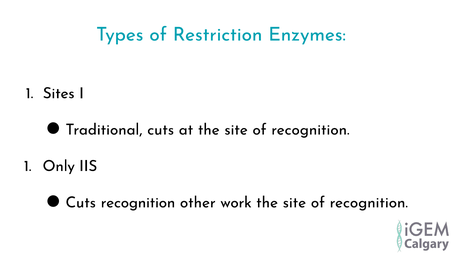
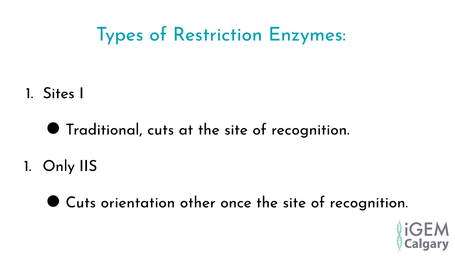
Cuts recognition: recognition -> orientation
work: work -> once
